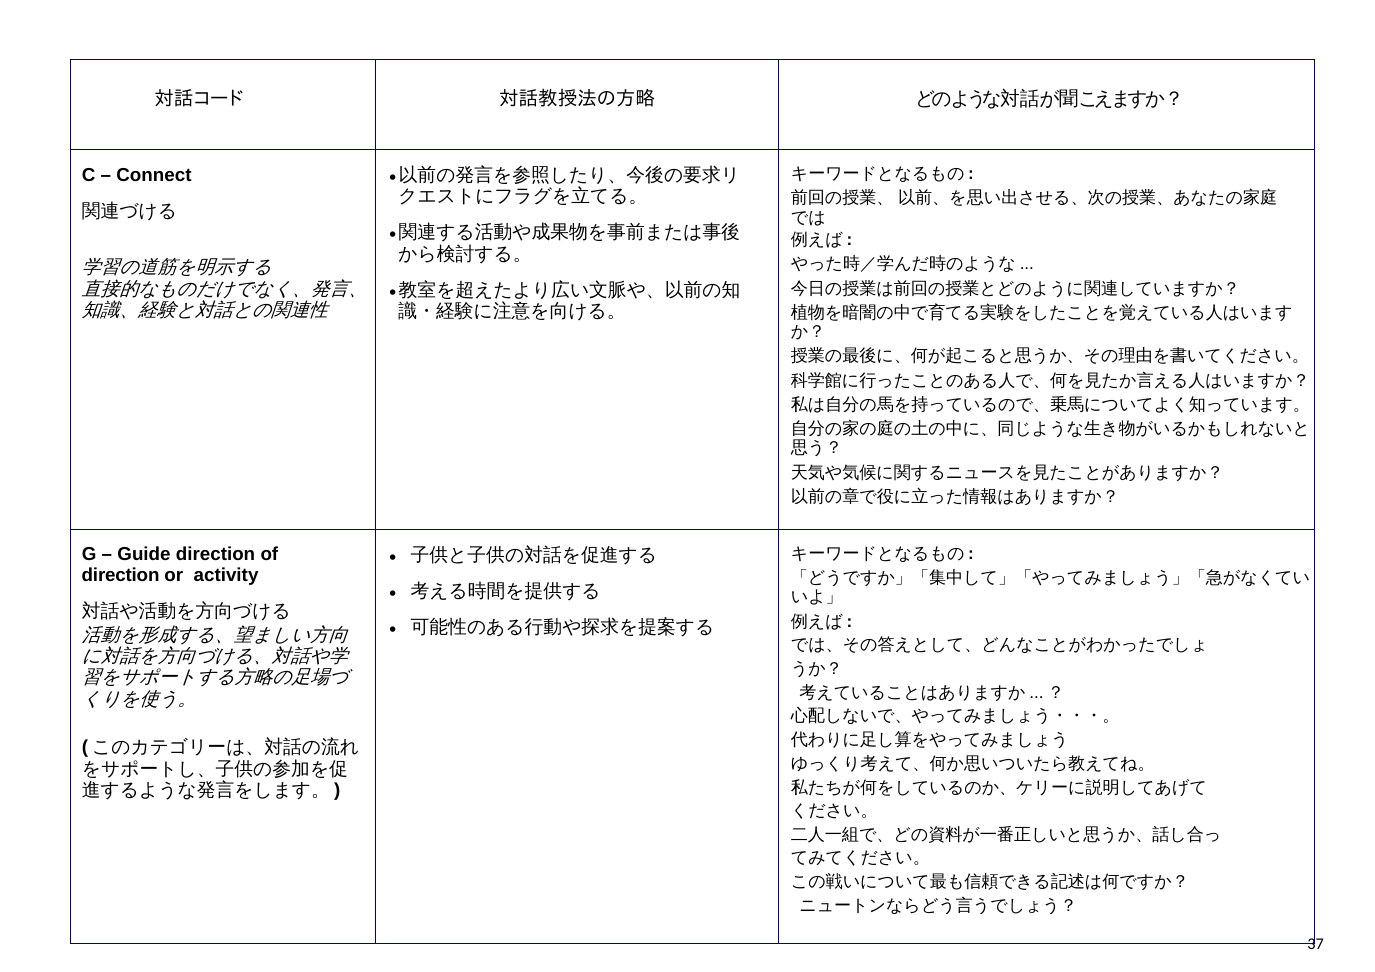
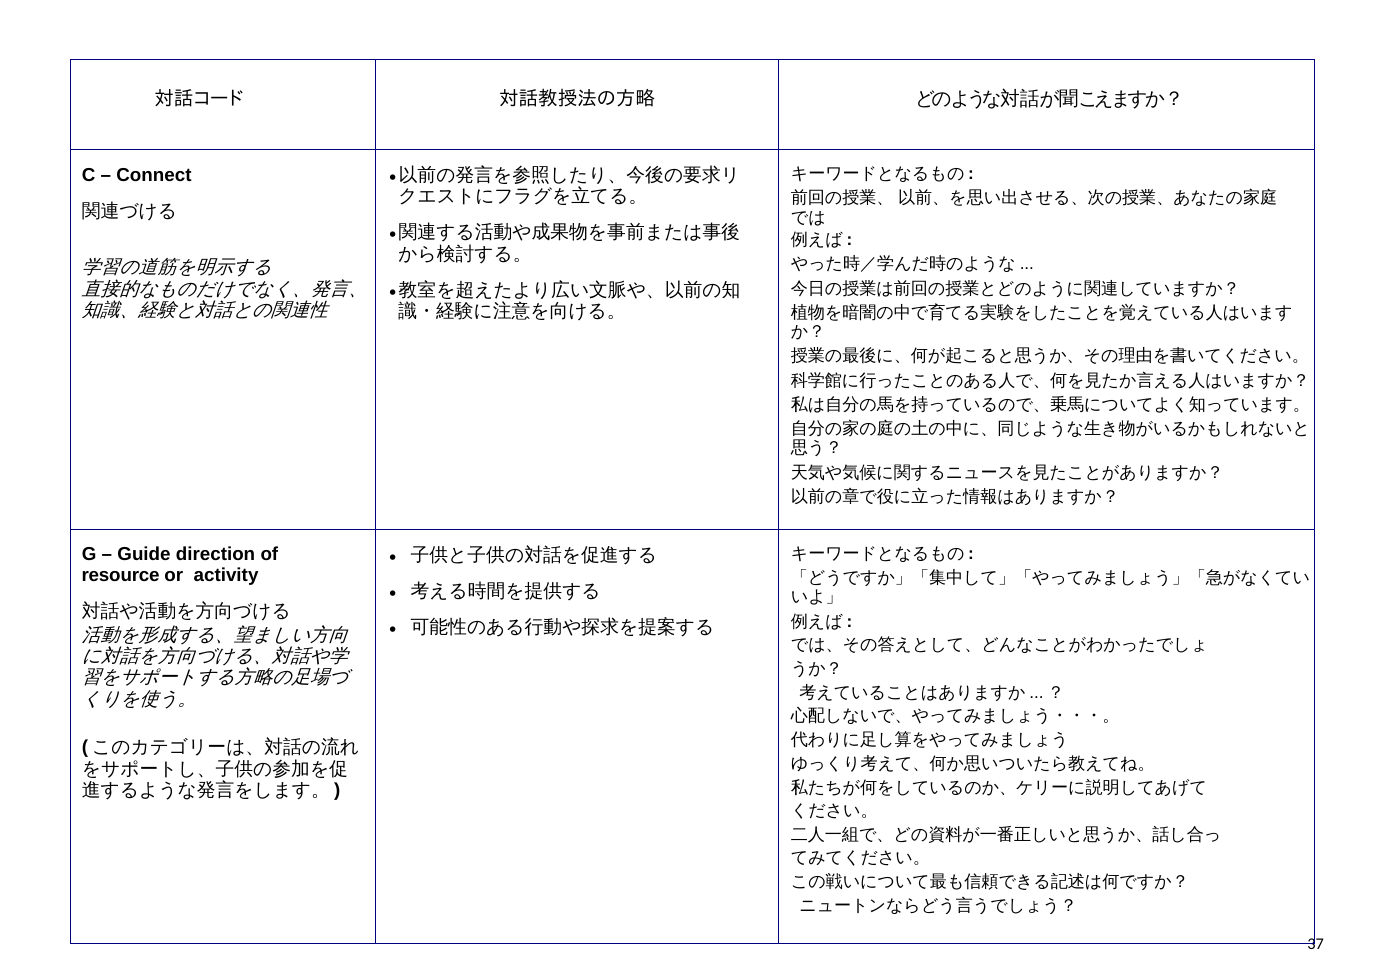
direction at (121, 576): direction -> resource
